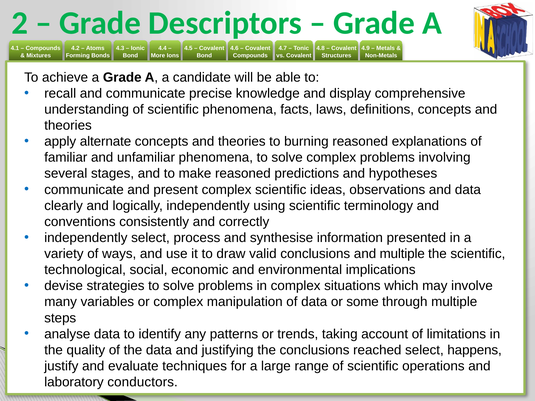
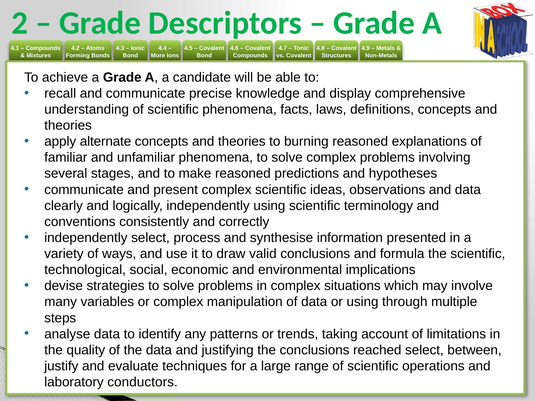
and multiple: multiple -> formula
or some: some -> using
happens: happens -> between
